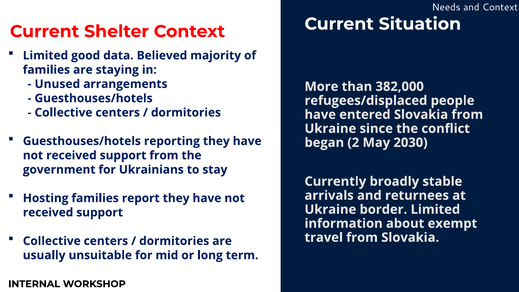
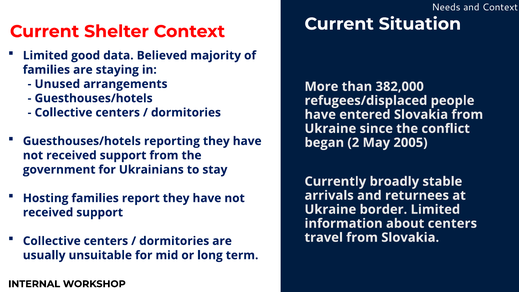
2030: 2030 -> 2005
about exempt: exempt -> centers
